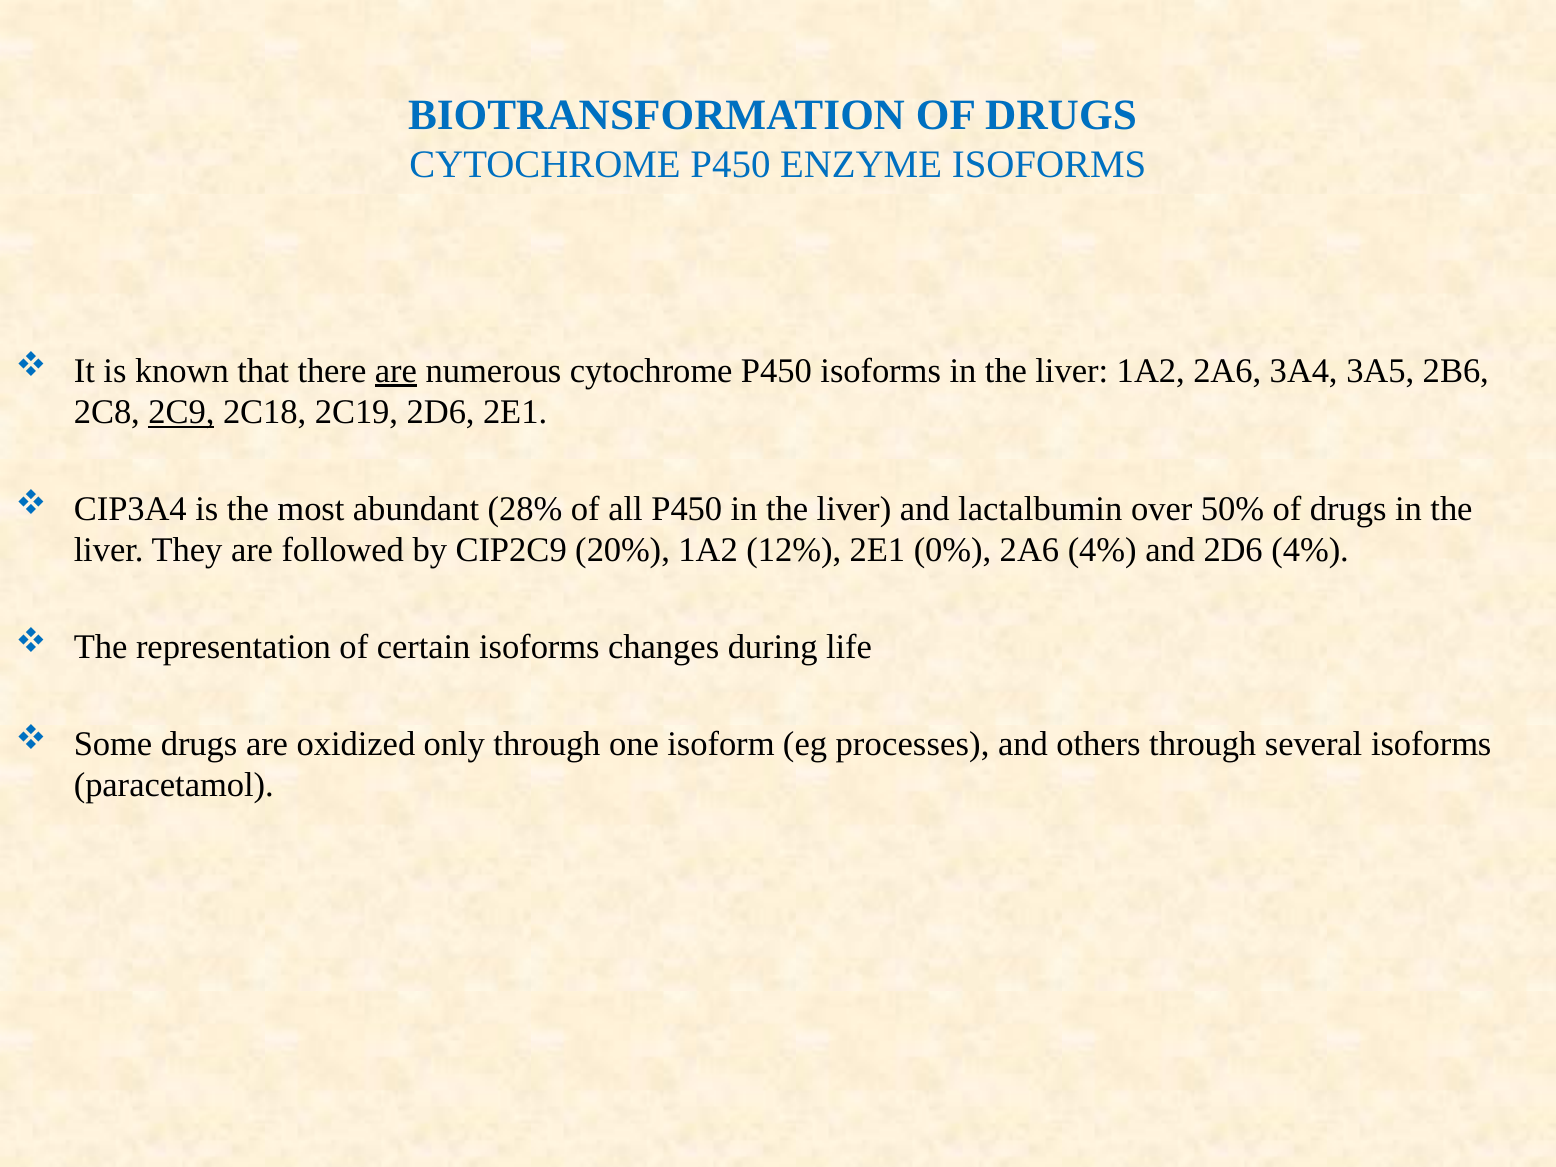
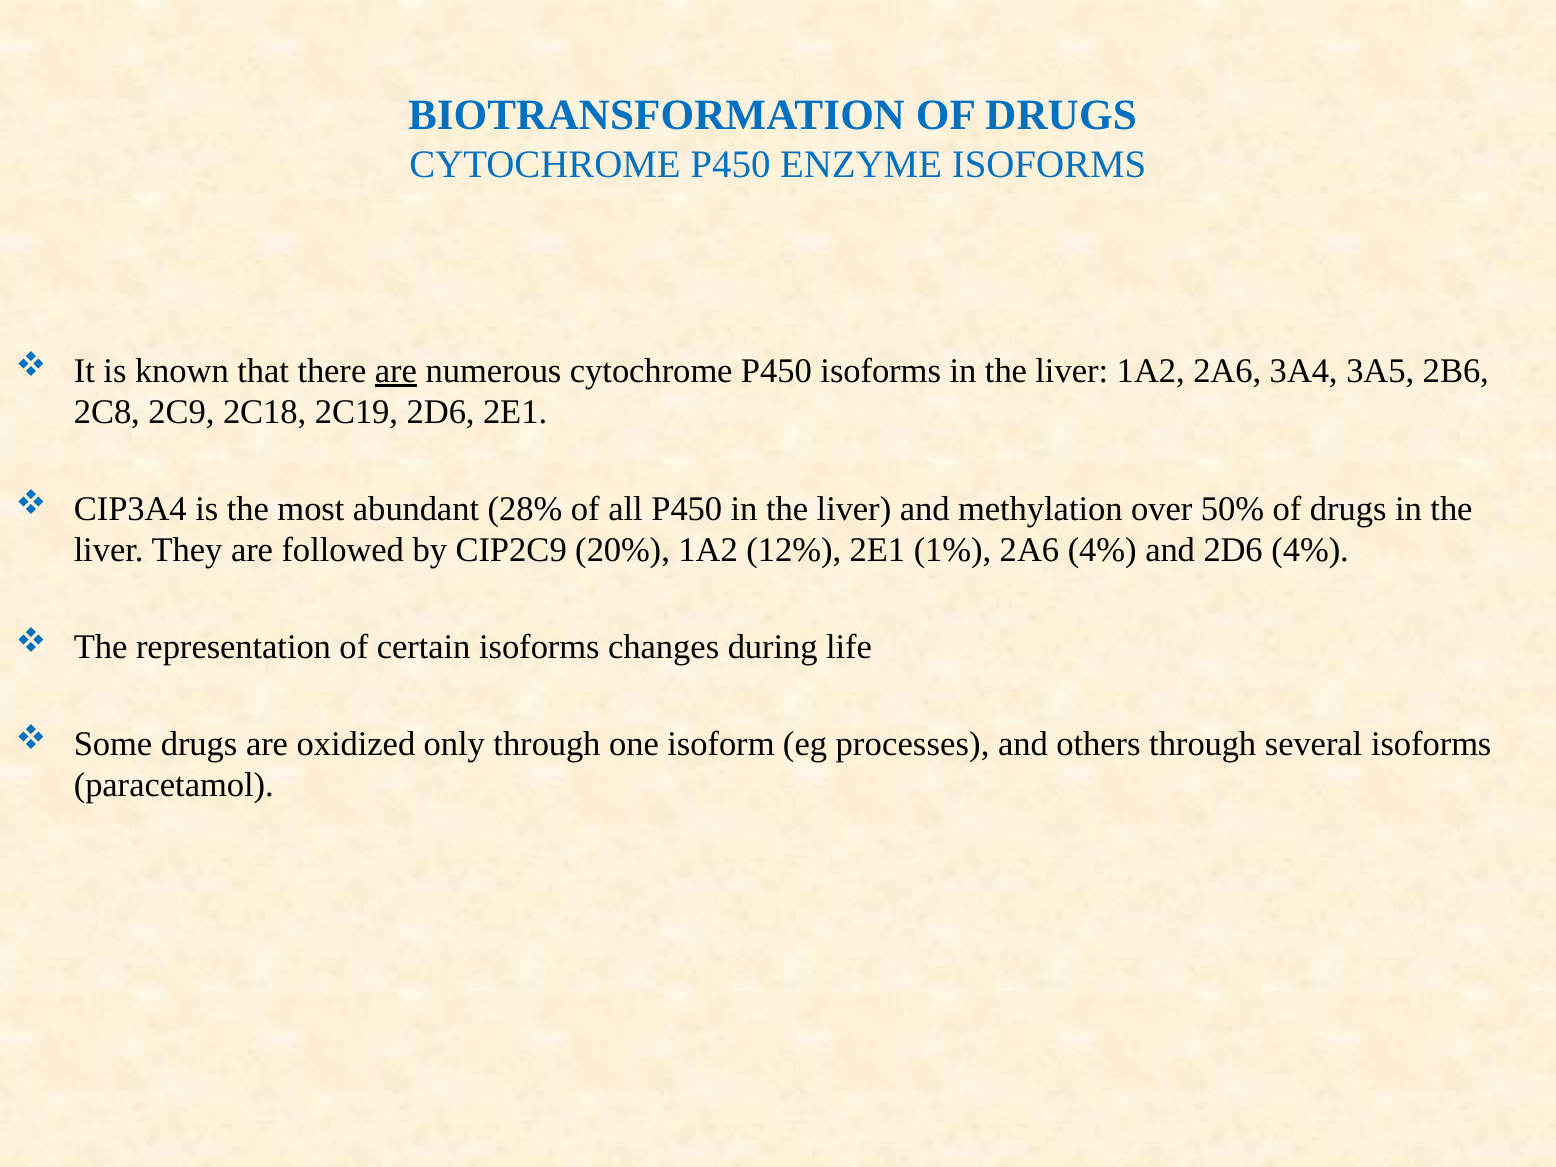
2C9 underline: present -> none
lactalbumin: lactalbumin -> methylation
0%: 0% -> 1%
